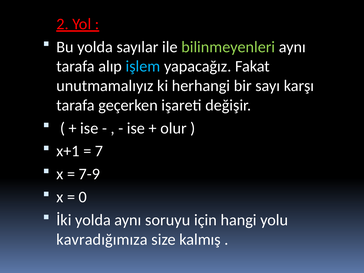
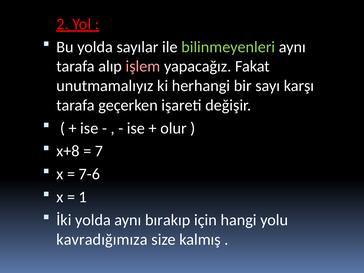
işlem colour: light blue -> pink
x+1: x+1 -> x+8
7-9: 7-9 -> 7-6
0: 0 -> 1
soruyu: soruyu -> bırakıp
